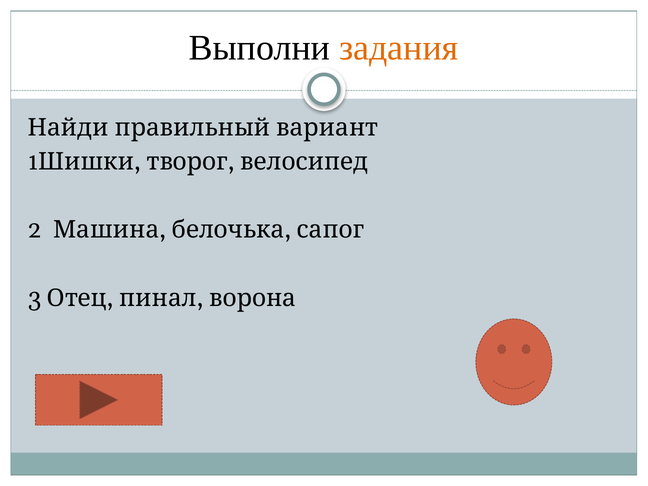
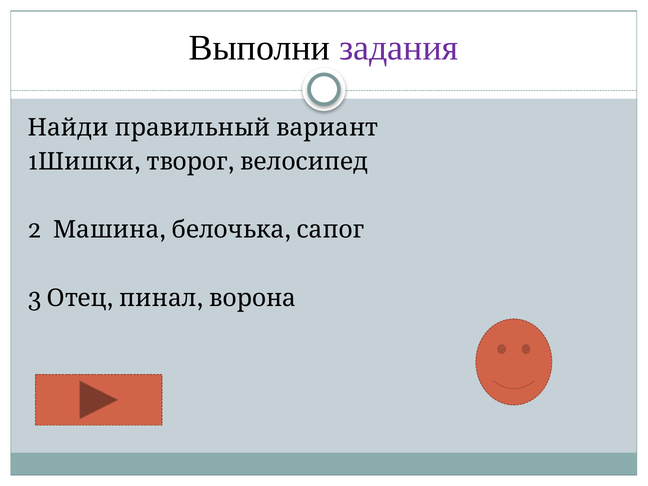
задания colour: orange -> purple
